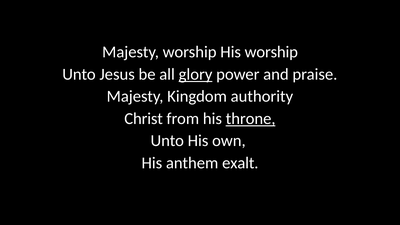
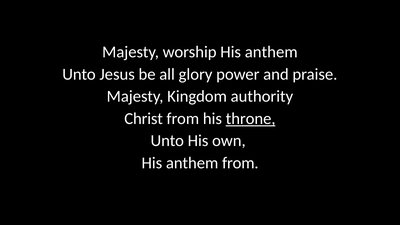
worship His worship: worship -> anthem
glory underline: present -> none
anthem exalt: exalt -> from
